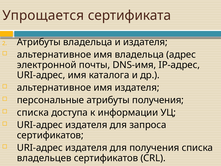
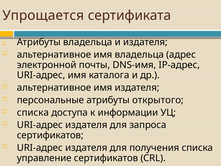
атрибуты получения: получения -> открытого
владельцев: владельцев -> управление
